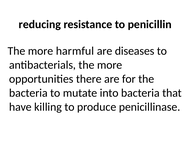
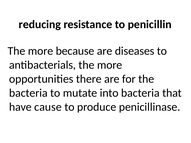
harmful: harmful -> because
killing: killing -> cause
